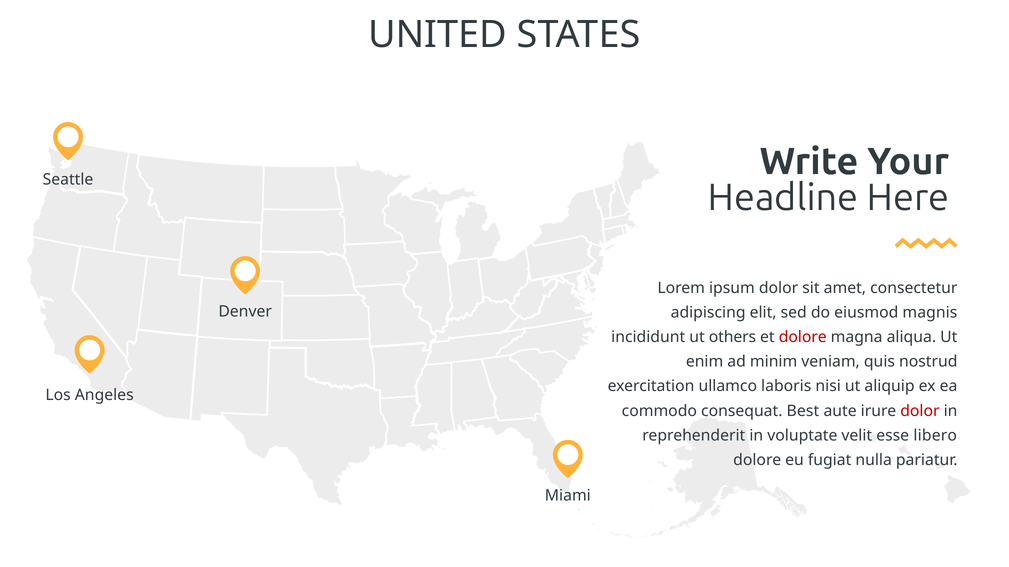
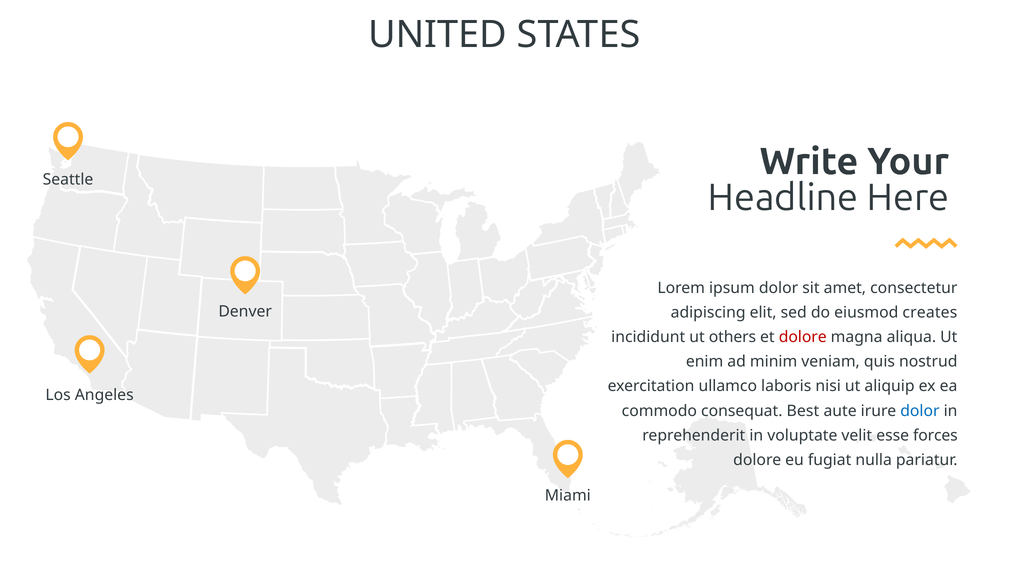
magnis: magnis -> creates
dolor at (920, 411) colour: red -> blue
libero: libero -> forces
